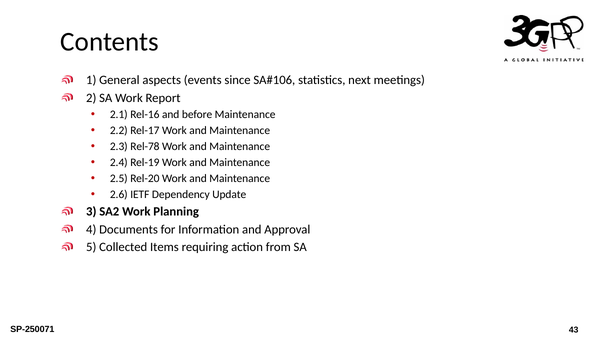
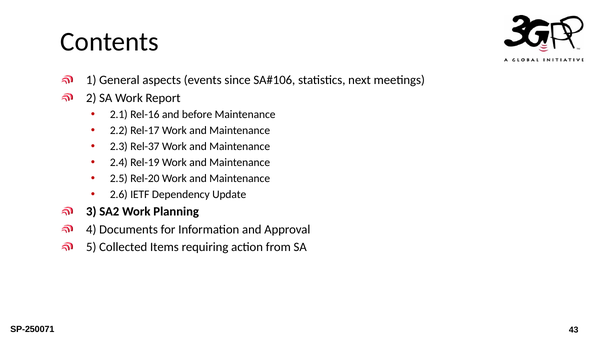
Rel-78: Rel-78 -> Rel-37
